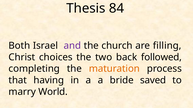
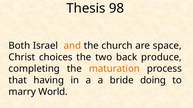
84: 84 -> 98
and colour: purple -> orange
filling: filling -> space
followed: followed -> produce
saved: saved -> doing
